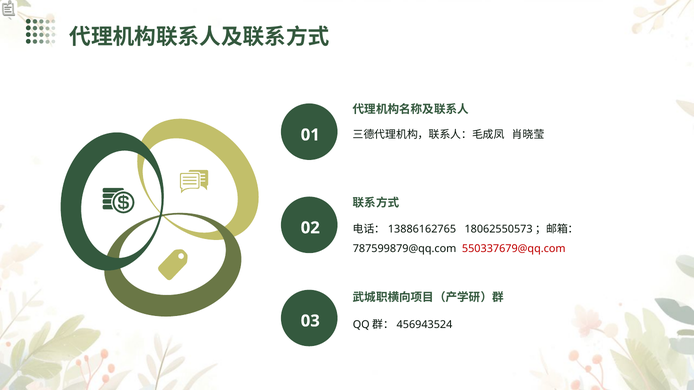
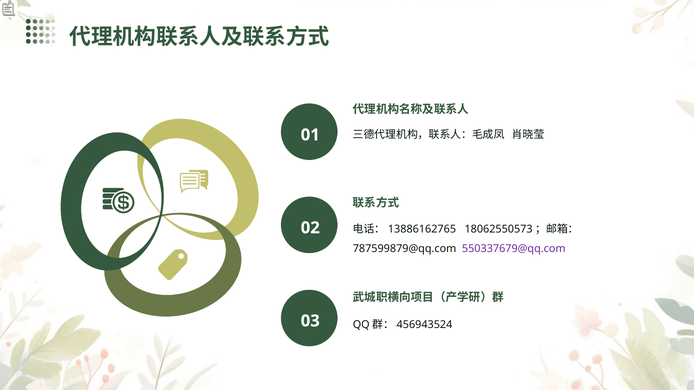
550337679@qq.com colour: red -> purple
